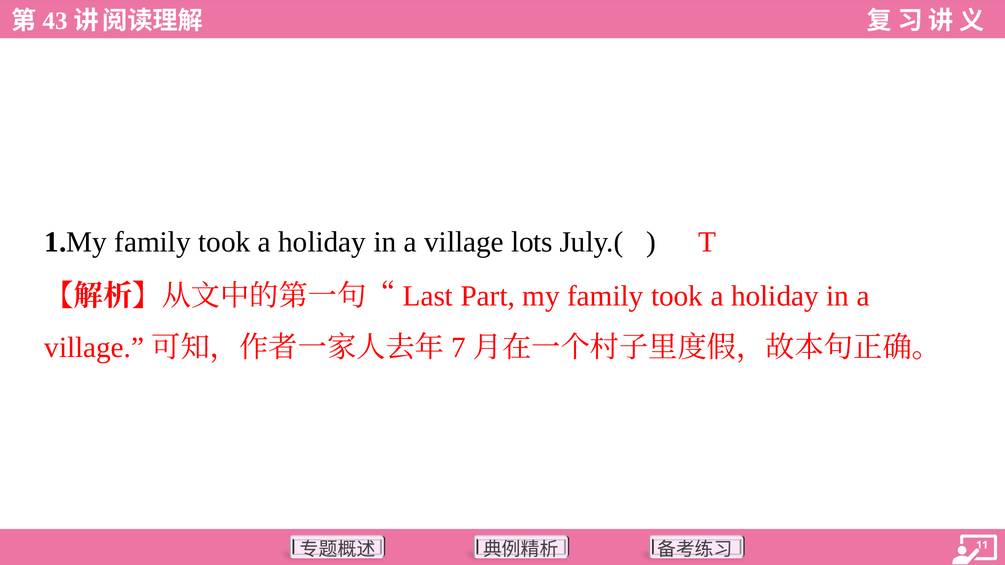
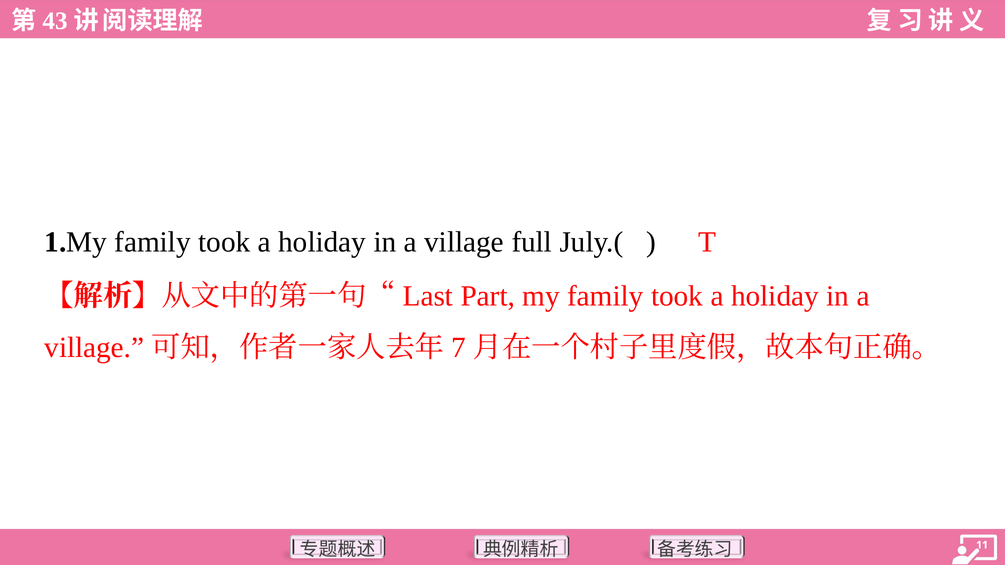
lots: lots -> full
